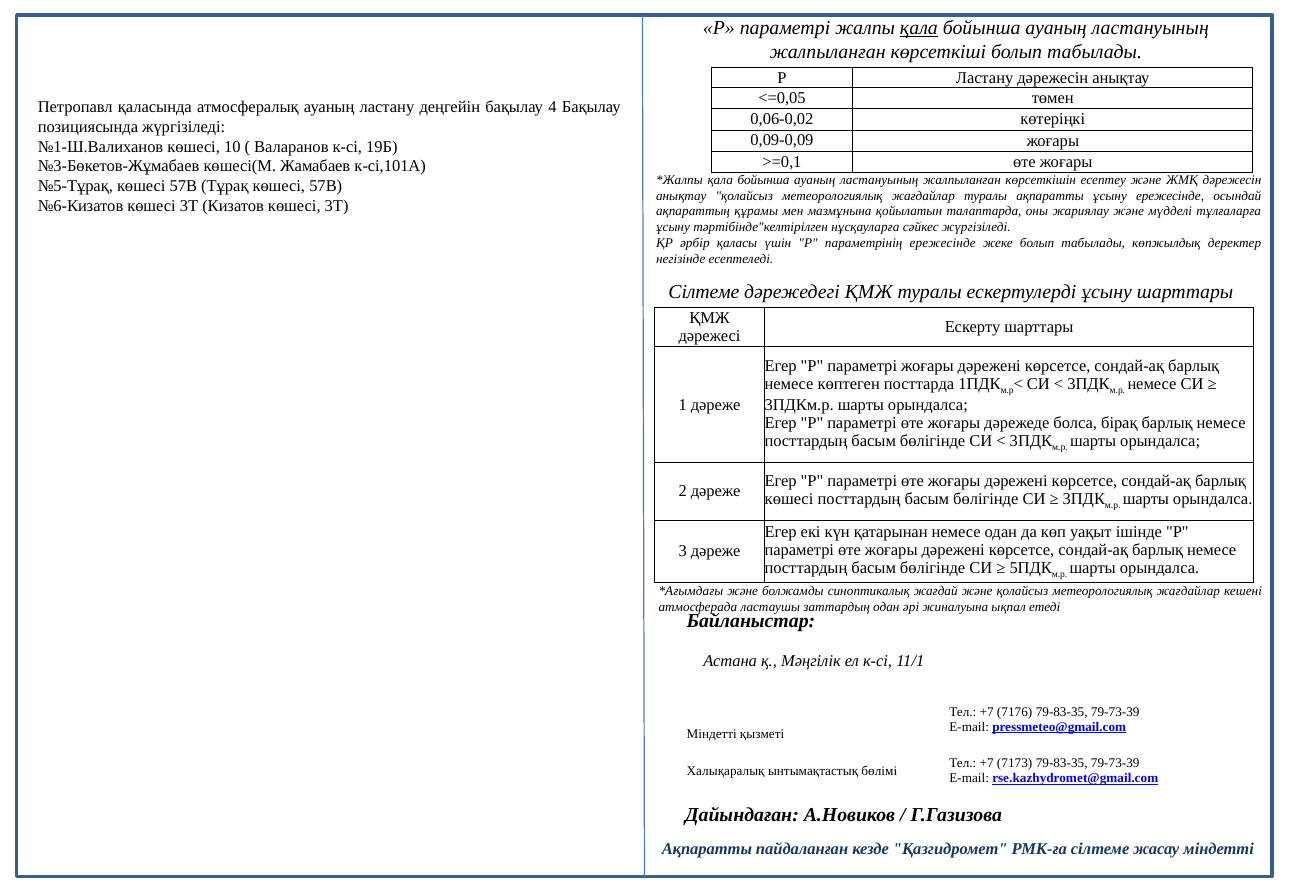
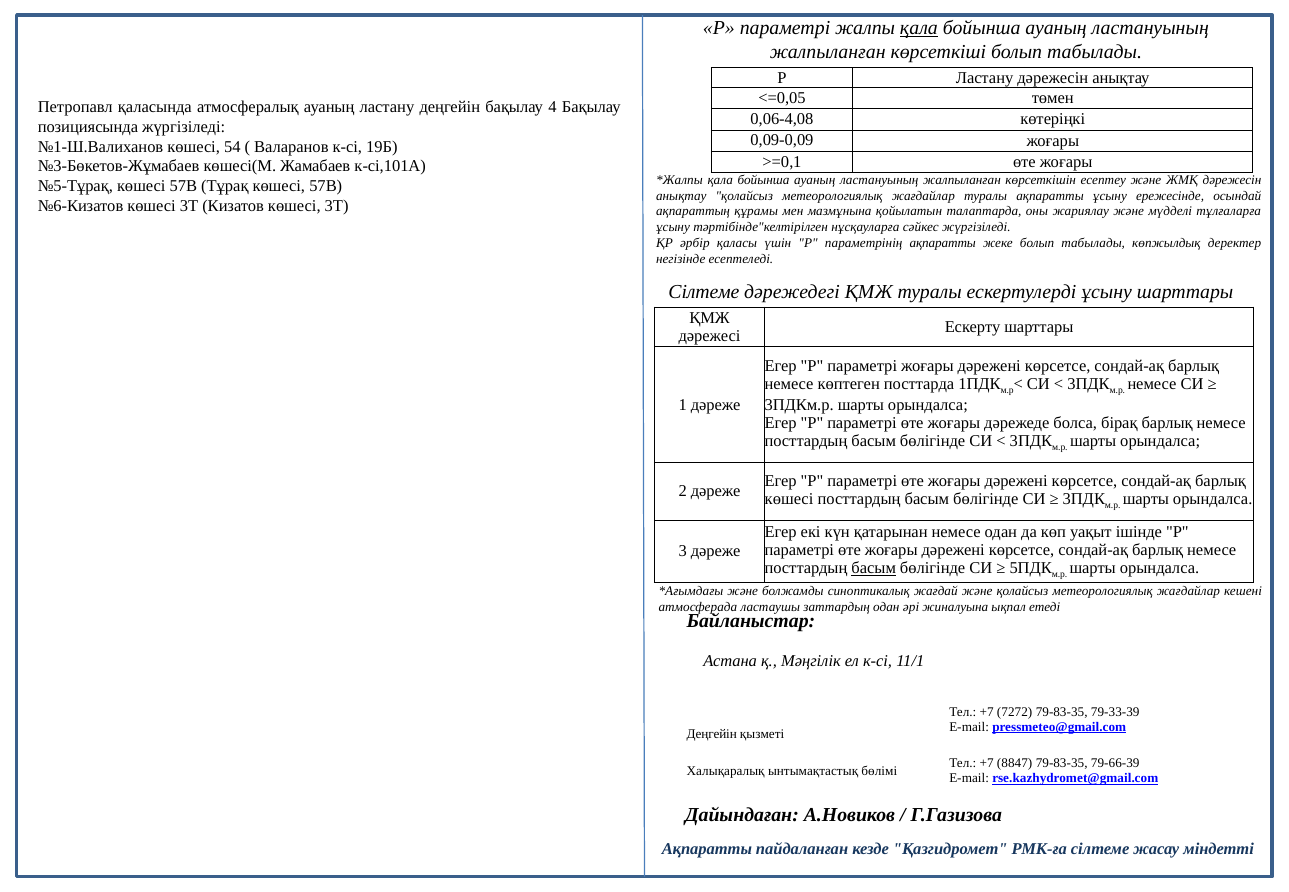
0,06-0,02: 0,06-0,02 -> 0,06-4,08
10: 10 -> 54
параметрінің ережесінде: ережесінде -> ақпаратты
басым at (874, 568) underline: none -> present
7176: 7176 -> 7272
79-73-39 at (1115, 712): 79-73-39 -> 79-33-39
Міндетті at (712, 734): Міндетті -> Деңгейін
7173: 7173 -> 8847
79-73-39 at (1115, 764): 79-73-39 -> 79-66-39
